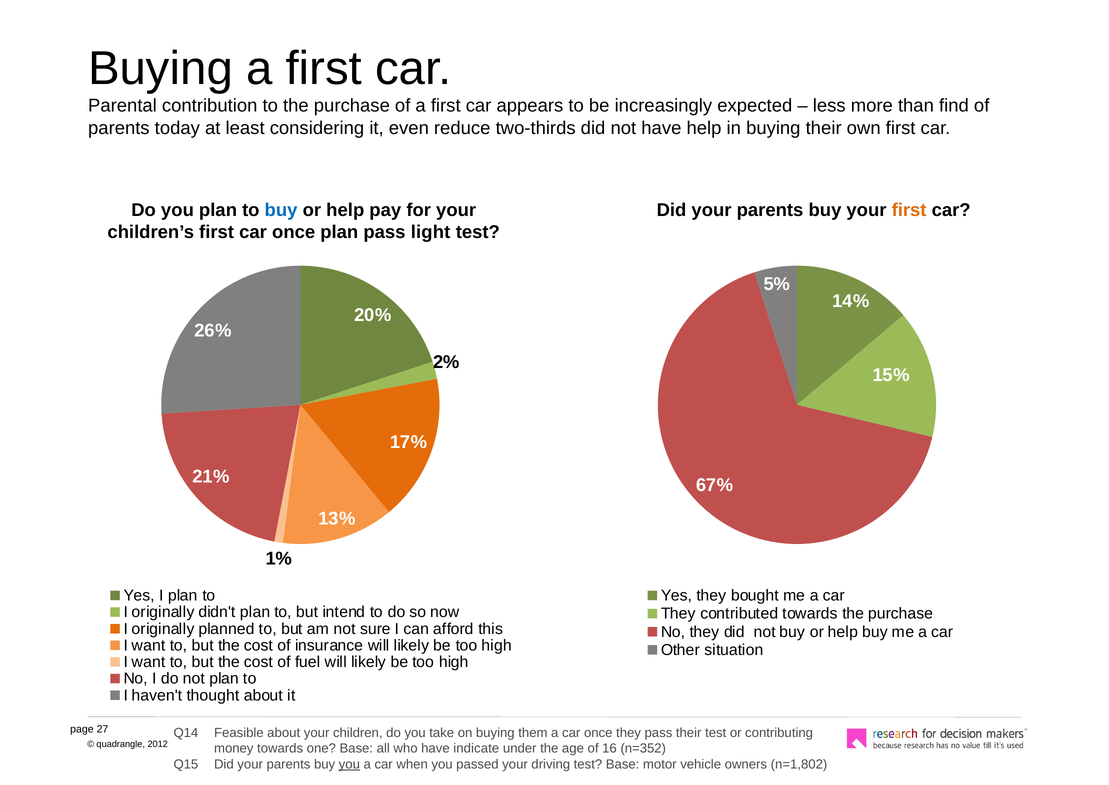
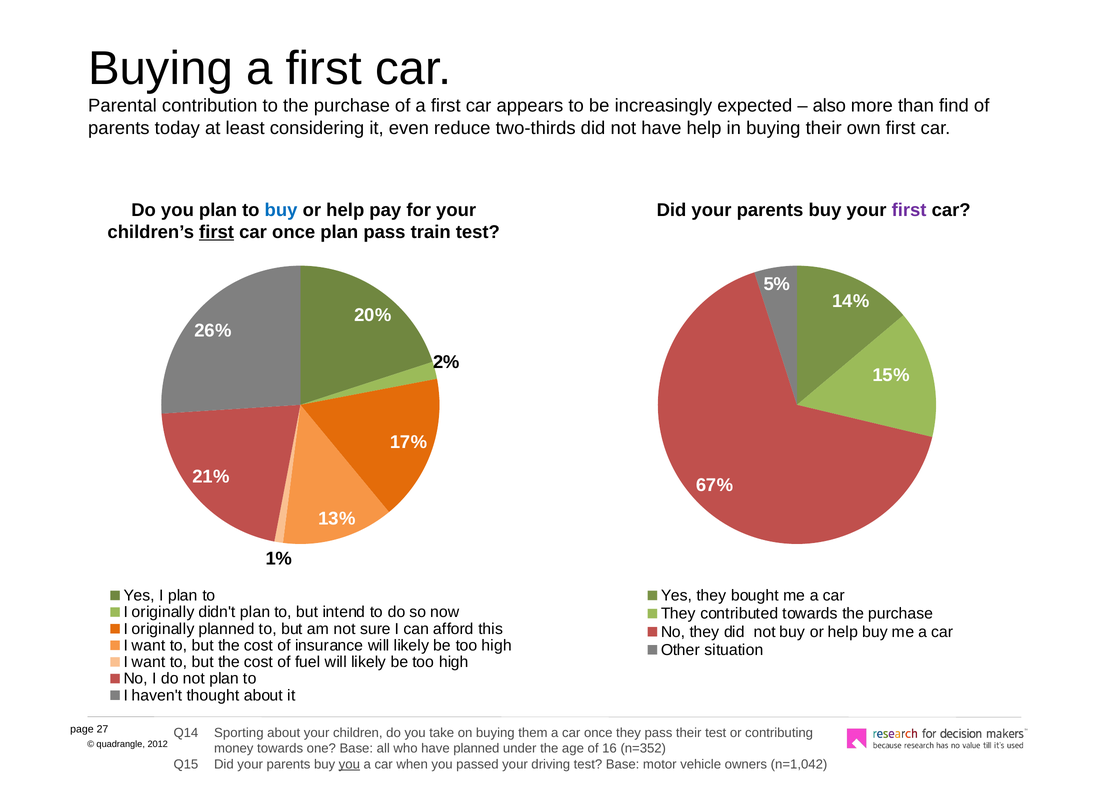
less: less -> also
first at (909, 210) colour: orange -> purple
first at (217, 232) underline: none -> present
light: light -> train
Feasible: Feasible -> Sporting
have indicate: indicate -> planned
n=1,802: n=1,802 -> n=1,042
